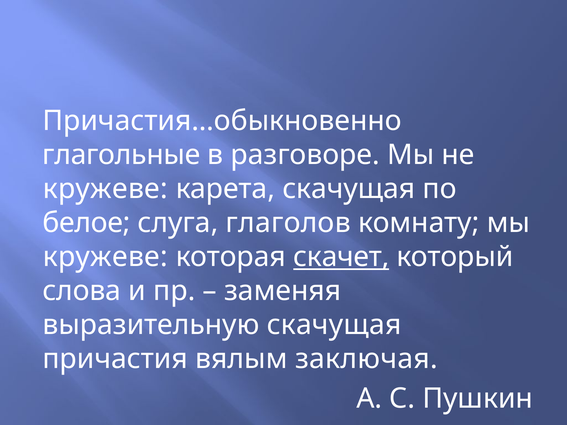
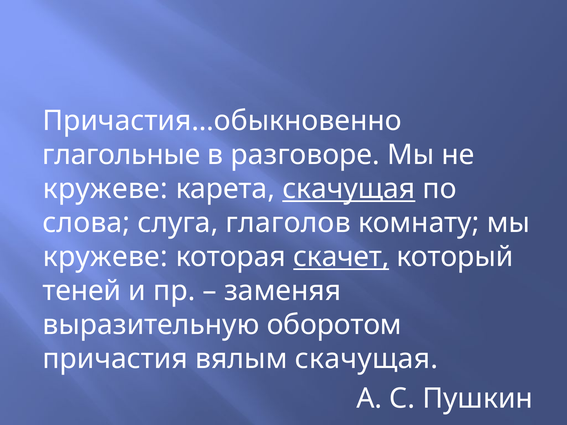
скачущая at (349, 189) underline: none -> present
белое: белое -> слова
слова: слова -> теней
выразительную скачущая: скачущая -> оборотом
вялым заключая: заключая -> скачущая
